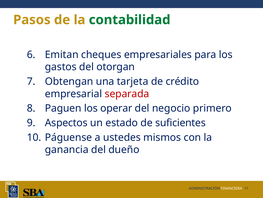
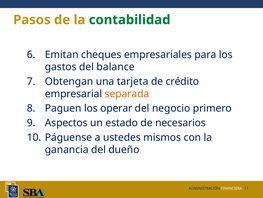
otorgan: otorgan -> balance
separada colour: red -> orange
suficientes: suficientes -> necesarios
